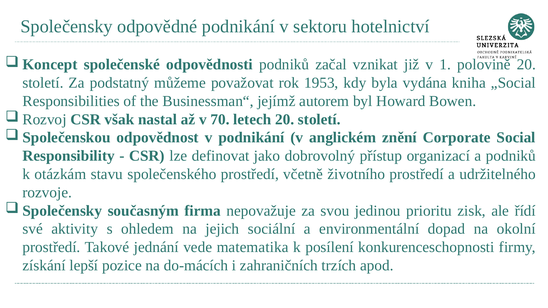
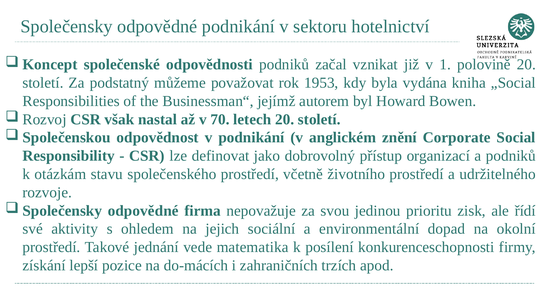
současným at (143, 211): současným -> odpovědné
